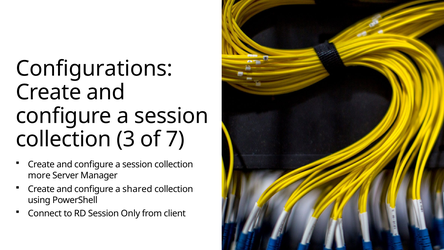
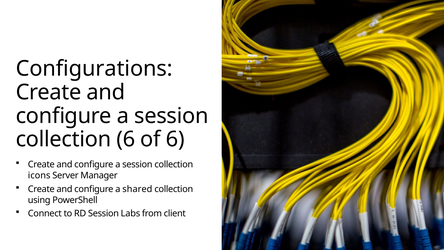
collection 3: 3 -> 6
of 7: 7 -> 6
more: more -> icons
Only: Only -> Labs
